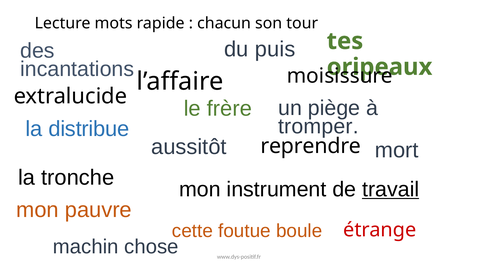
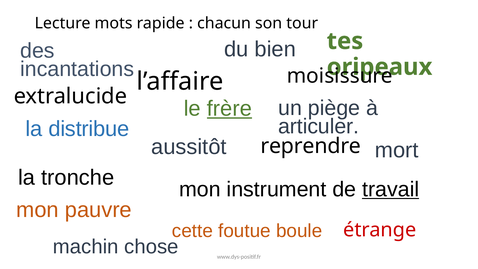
puis: puis -> bien
frère underline: none -> present
tromper: tromper -> articuler
